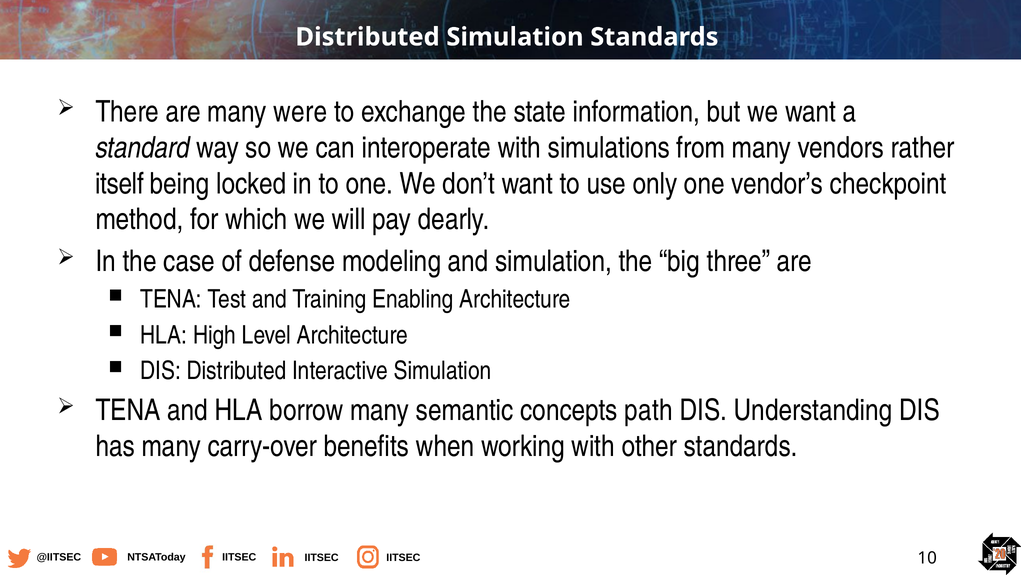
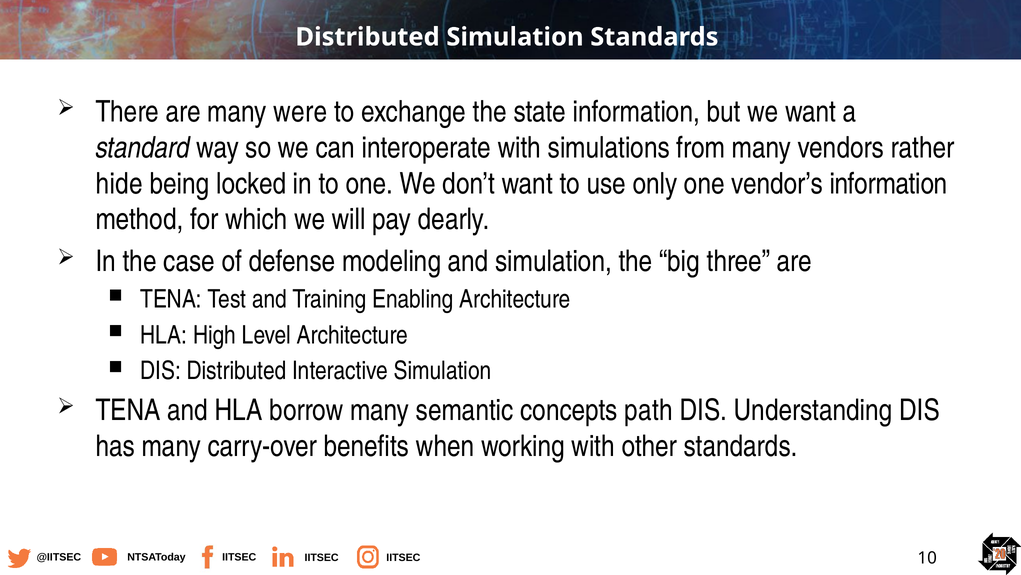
itself: itself -> hide
vendor’s checkpoint: checkpoint -> information
